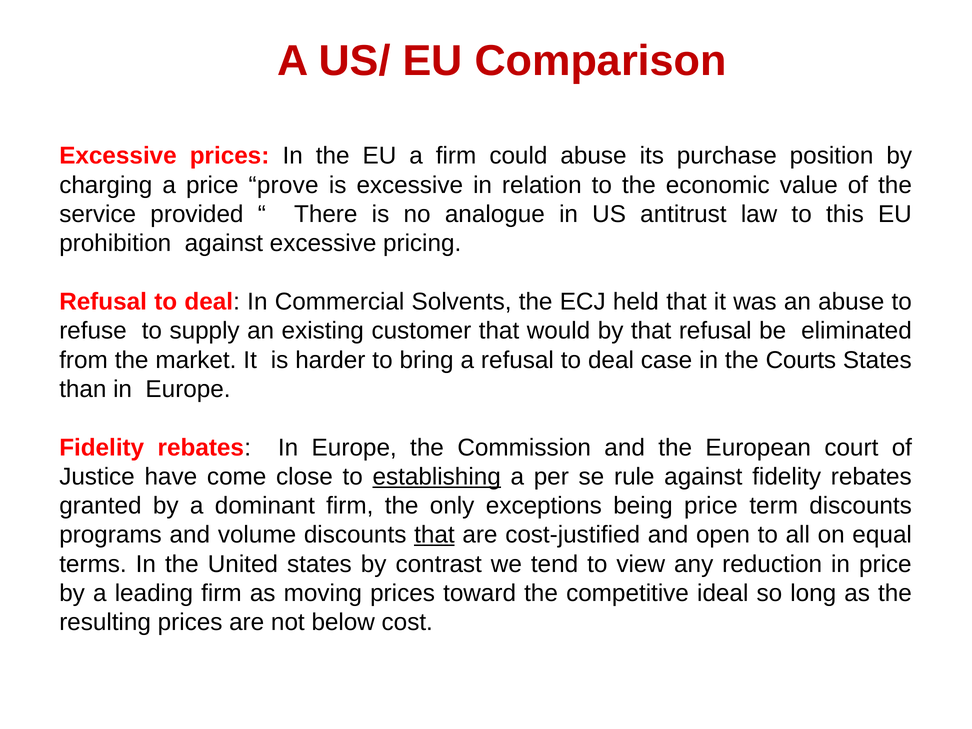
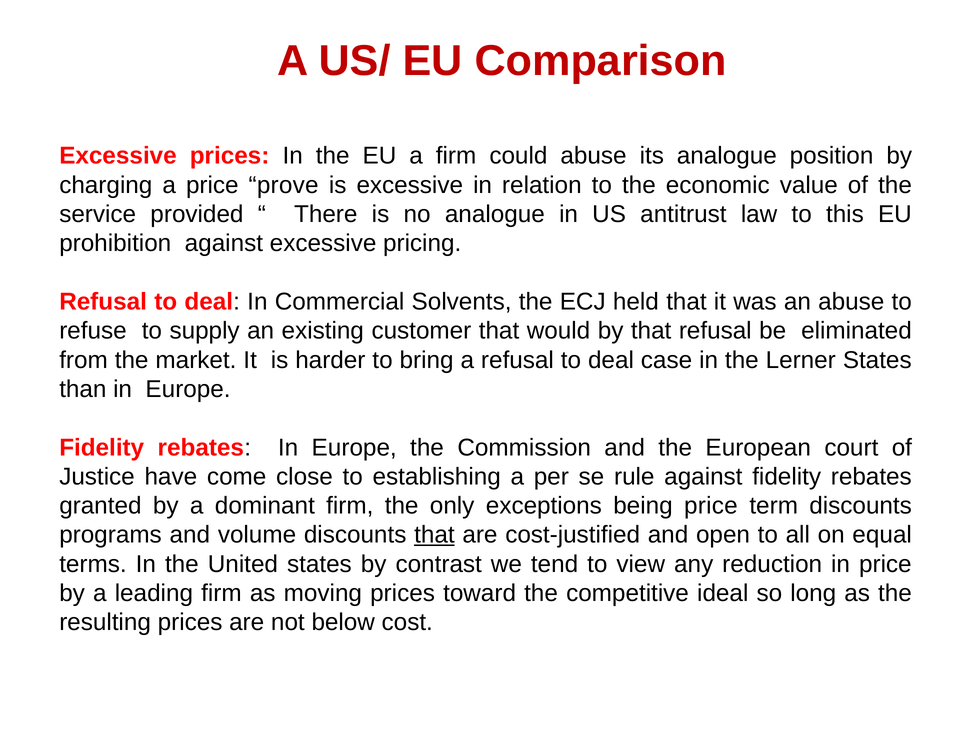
its purchase: purchase -> analogue
Courts: Courts -> Lerner
establishing underline: present -> none
